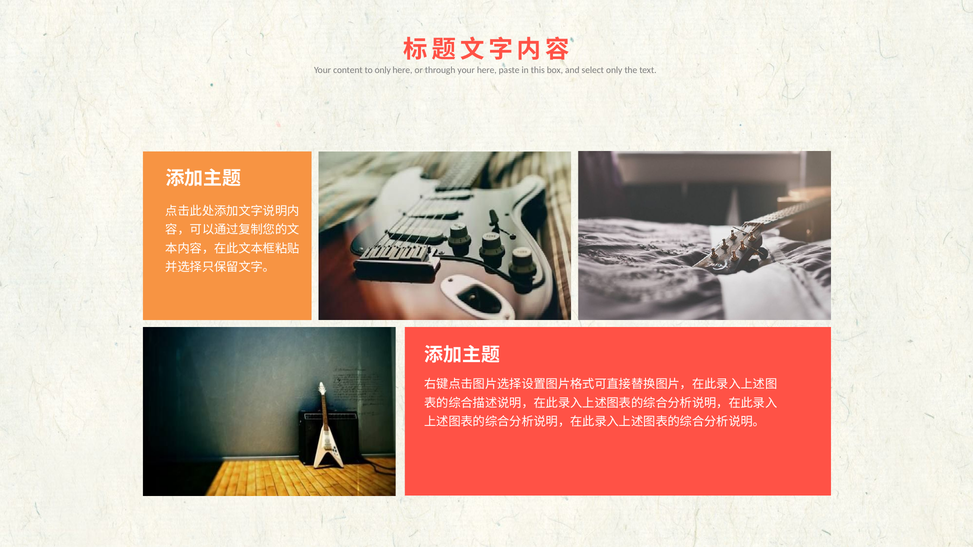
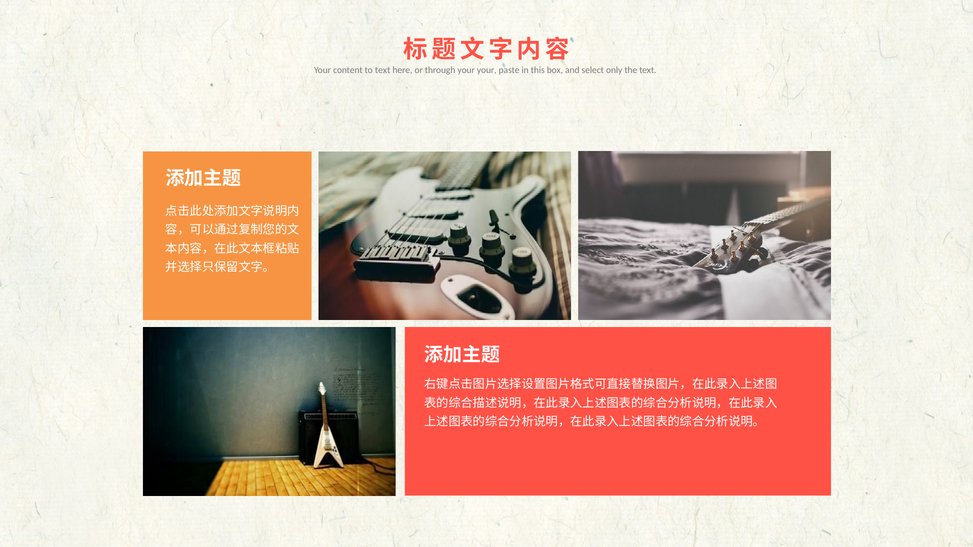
to only: only -> text
your here: here -> your
